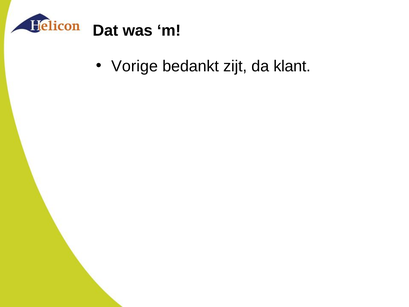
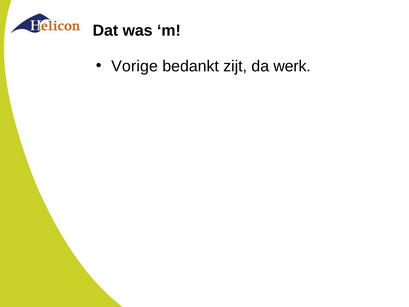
klant: klant -> werk
